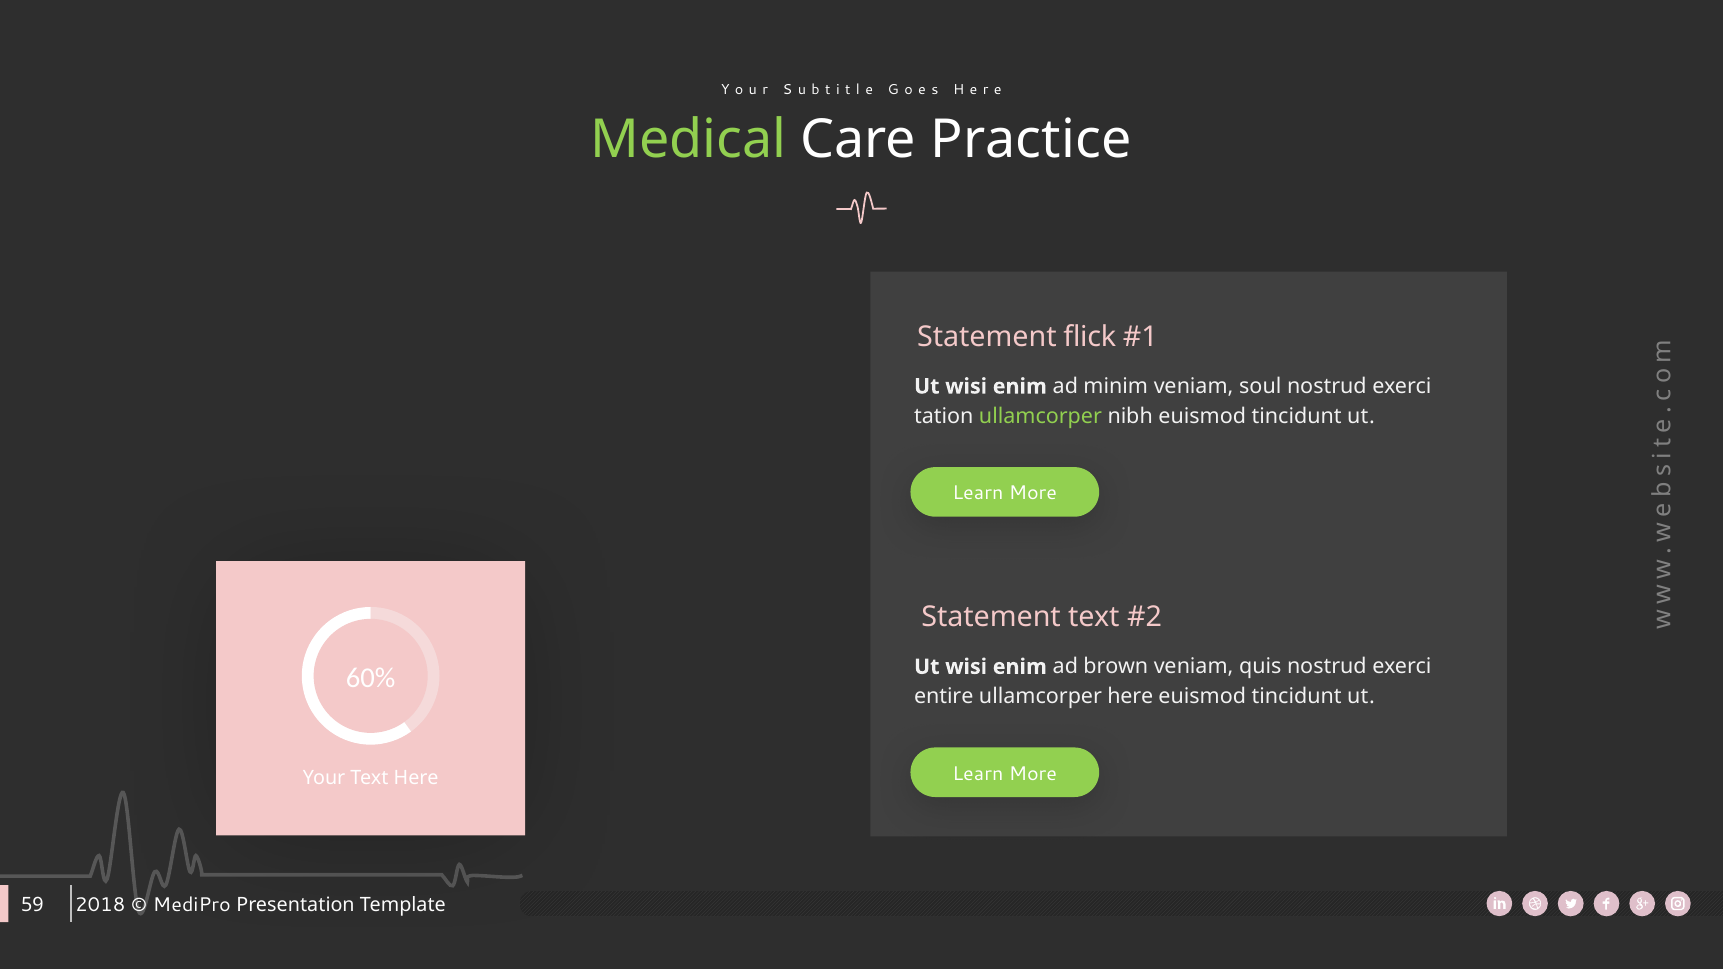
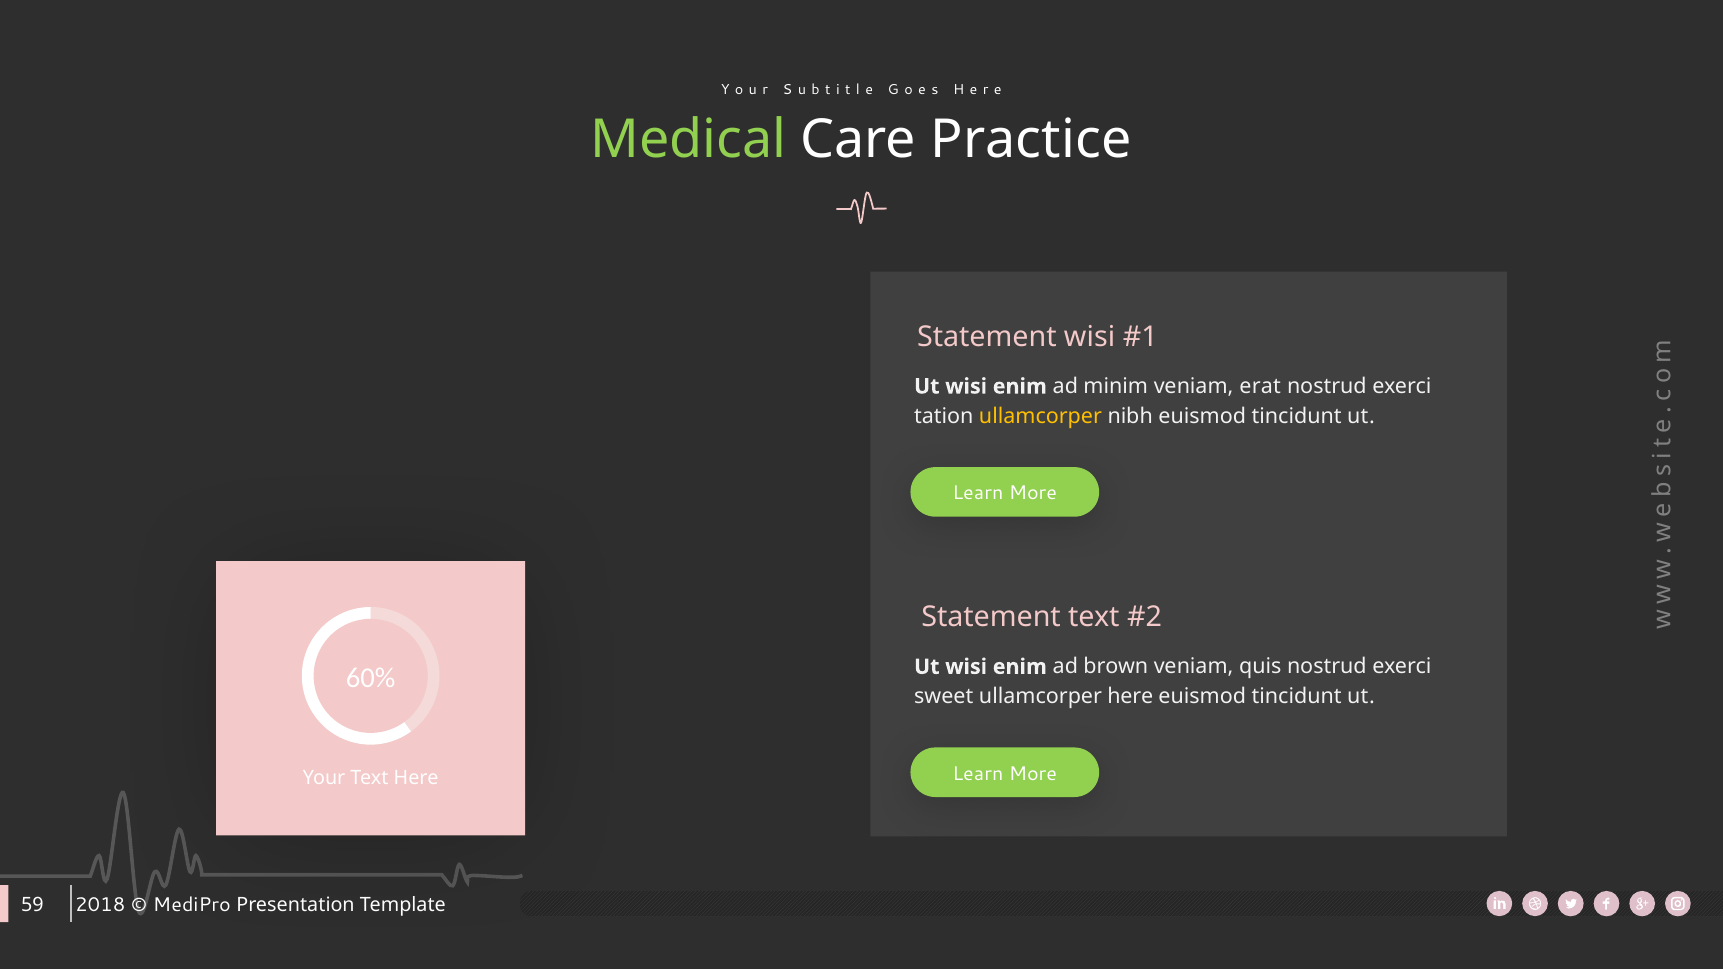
Statement flick: flick -> wisi
soul: soul -> erat
ullamcorper at (1040, 416) colour: light green -> yellow
entire: entire -> sweet
